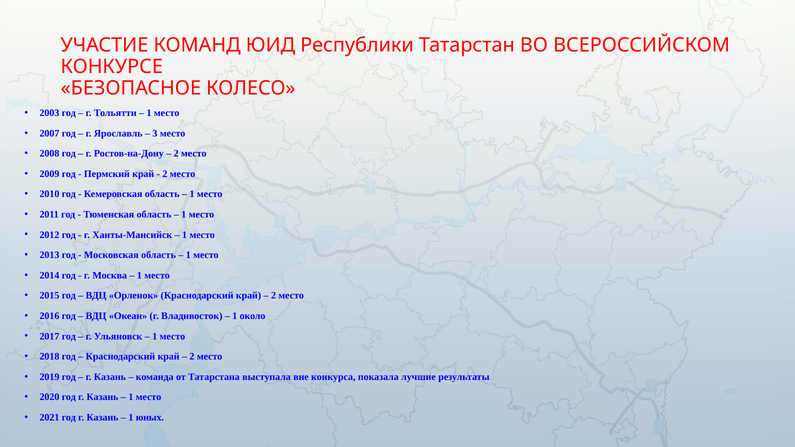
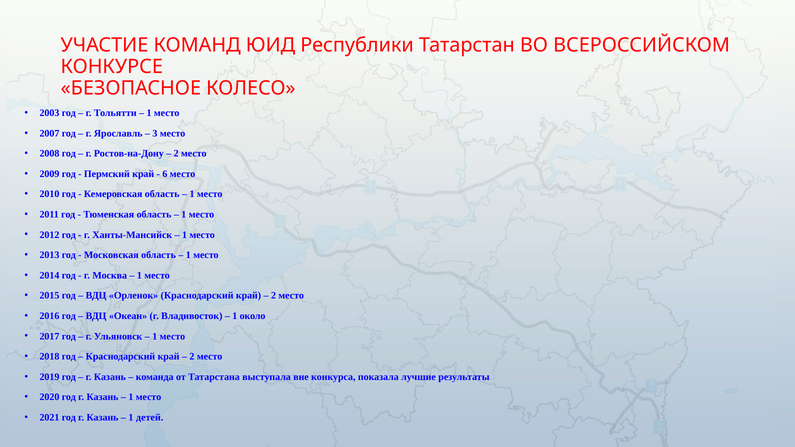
2 at (165, 174): 2 -> 6
юных: юных -> детей
